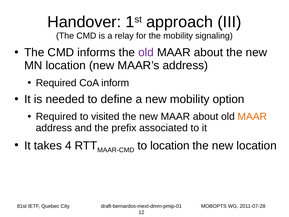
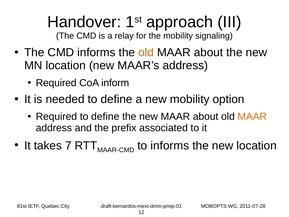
old at (146, 52) colour: purple -> orange
Required to visited: visited -> define
4: 4 -> 7
to location: location -> informs
